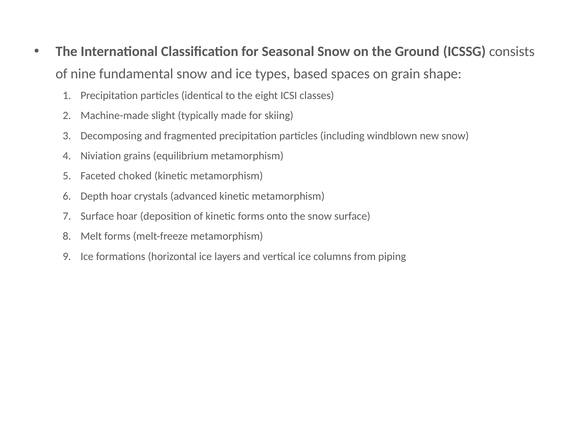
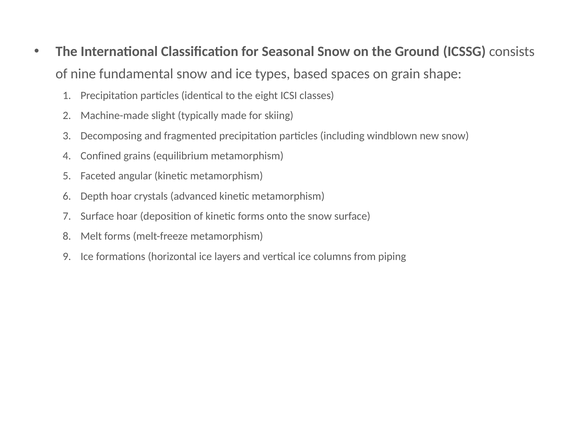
Niviation: Niviation -> Confined
choked: choked -> angular
